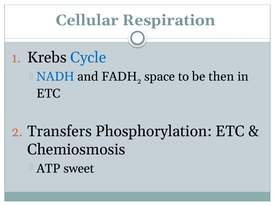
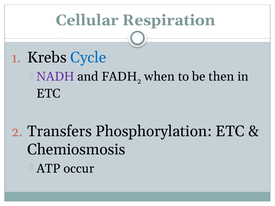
NADH colour: blue -> purple
space: space -> when
sweet: sweet -> occur
